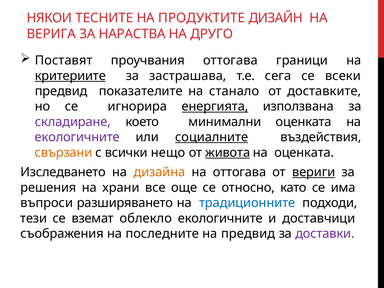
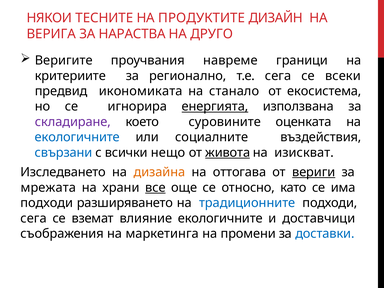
Поставят: Поставят -> Веригите
проучвания оттогава: оттогава -> навреме
критериите underline: present -> none
застрашава: застрашава -> регионално
показателите: показателите -> икономиката
доставките: доставките -> екосистема
минимални: минимални -> суровините
екологичните at (77, 137) colour: purple -> blue
социалните underline: present -> none
свързани colour: orange -> blue
на оценката: оценката -> изискват
решения: решения -> мрежата
все underline: none -> present
въпроси at (47, 203): въпроси -> подходи
тези at (34, 218): тези -> сега
облекло: облекло -> влияние
последните: последните -> маркетинга
на предвид: предвид -> промени
доставки colour: purple -> blue
